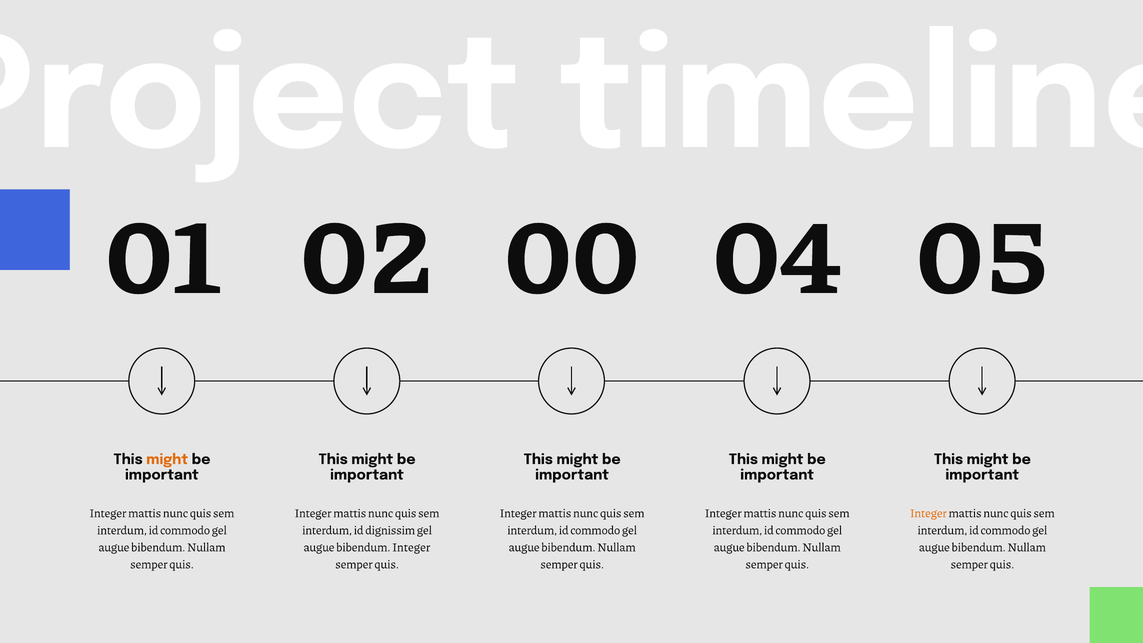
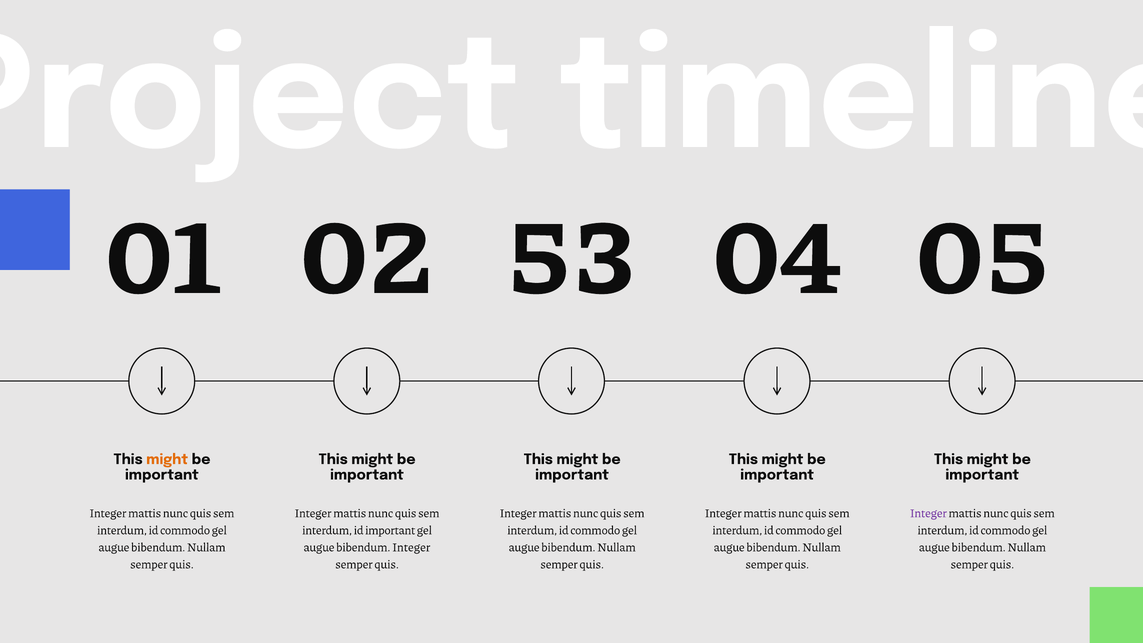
00: 00 -> 53
Integer at (928, 513) colour: orange -> purple
id dignissim: dignissim -> important
